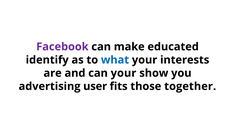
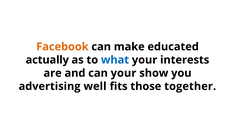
Facebook colour: purple -> orange
identify: identify -> actually
user: user -> well
